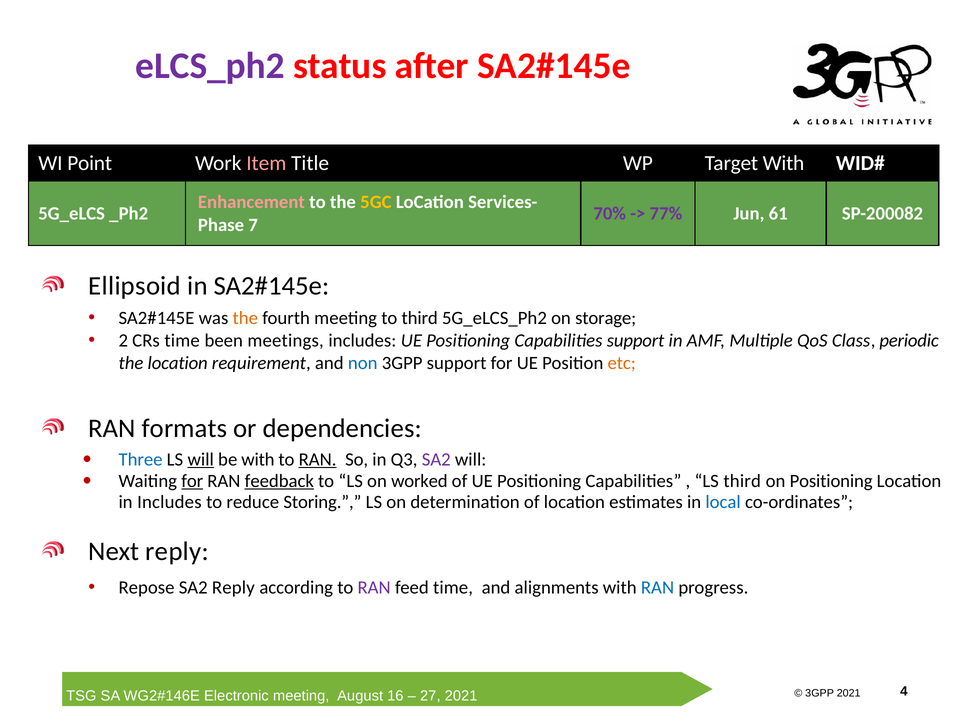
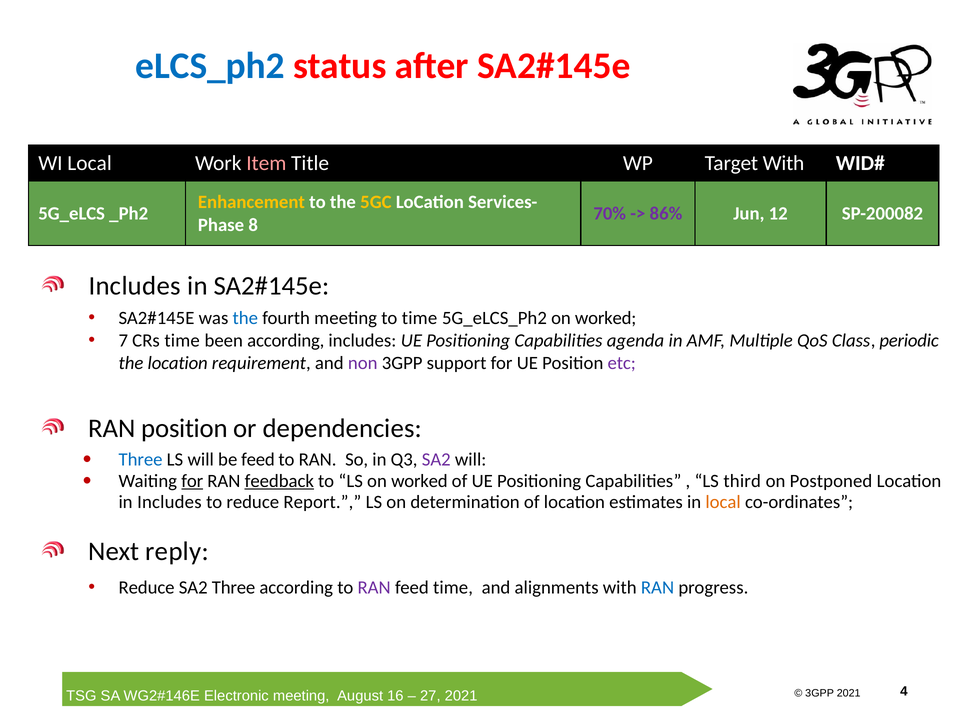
eLCS_ph2 colour: purple -> blue
WI Point: Point -> Local
Enhancement colour: pink -> yellow
77%: 77% -> 86%
61: 61 -> 12
7: 7 -> 8
Ellipsoid at (135, 286): Ellipsoid -> Includes
the at (245, 318) colour: orange -> blue
to third: third -> time
5G_eLCS_Ph2 on storage: storage -> worked
2: 2 -> 7
been meetings: meetings -> according
Capabilities support: support -> agenda
non colour: blue -> purple
etc colour: orange -> purple
RAN formats: formats -> position
will at (201, 459) underline: present -> none
be with: with -> feed
RAN at (318, 459) underline: present -> none
on Positioning: Positioning -> Postponed
Storing: Storing -> Report
local at (723, 502) colour: blue -> orange
Repose at (147, 587): Repose -> Reduce
SA2 Reply: Reply -> Three
